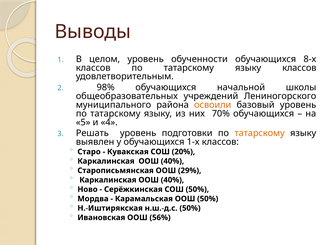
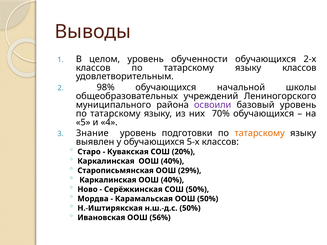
8-х: 8-х -> 2-х
освоили colour: orange -> purple
Решать: Решать -> Знание
1-х: 1-х -> 5-х
